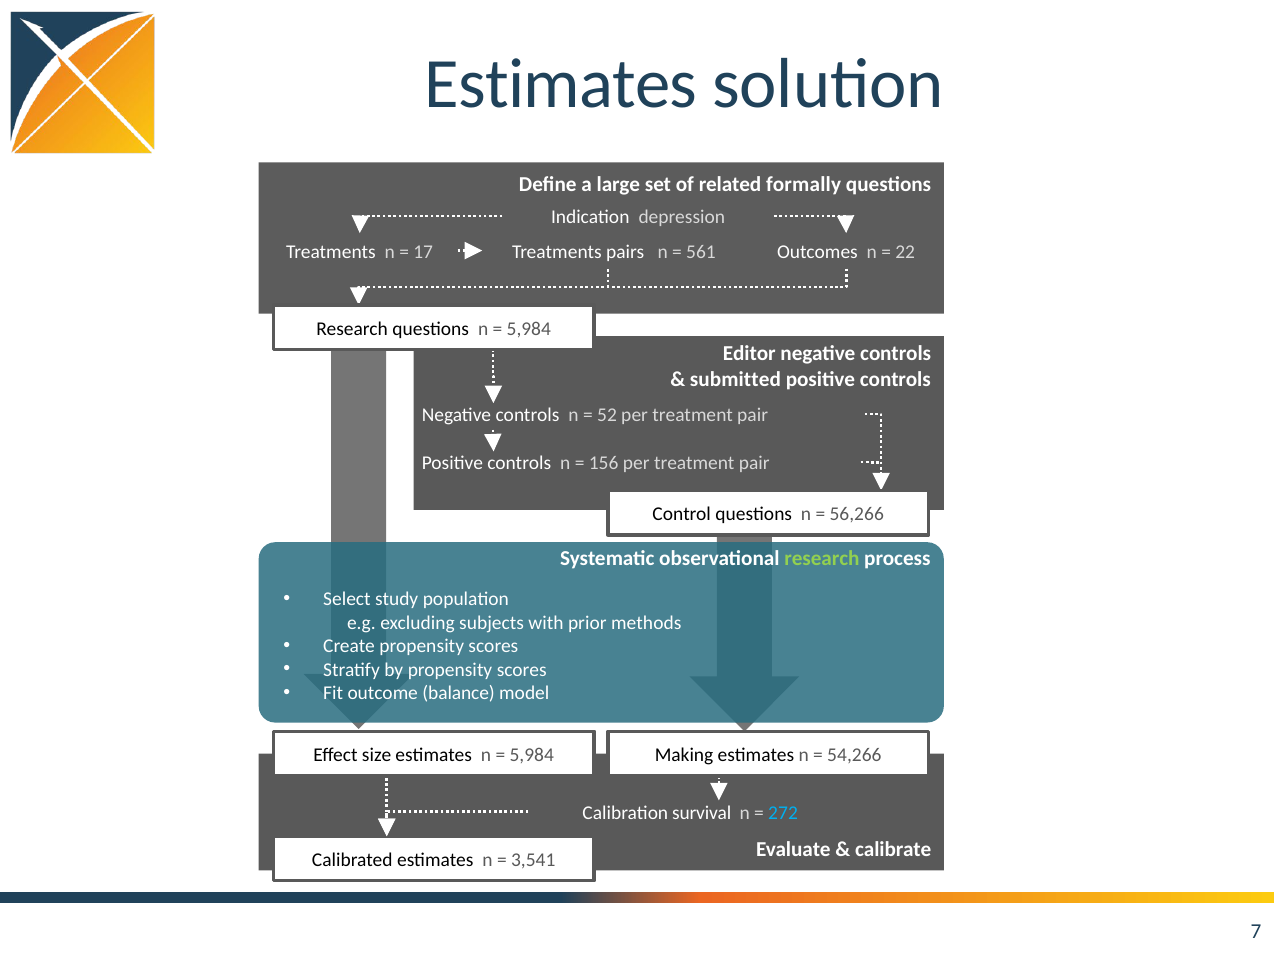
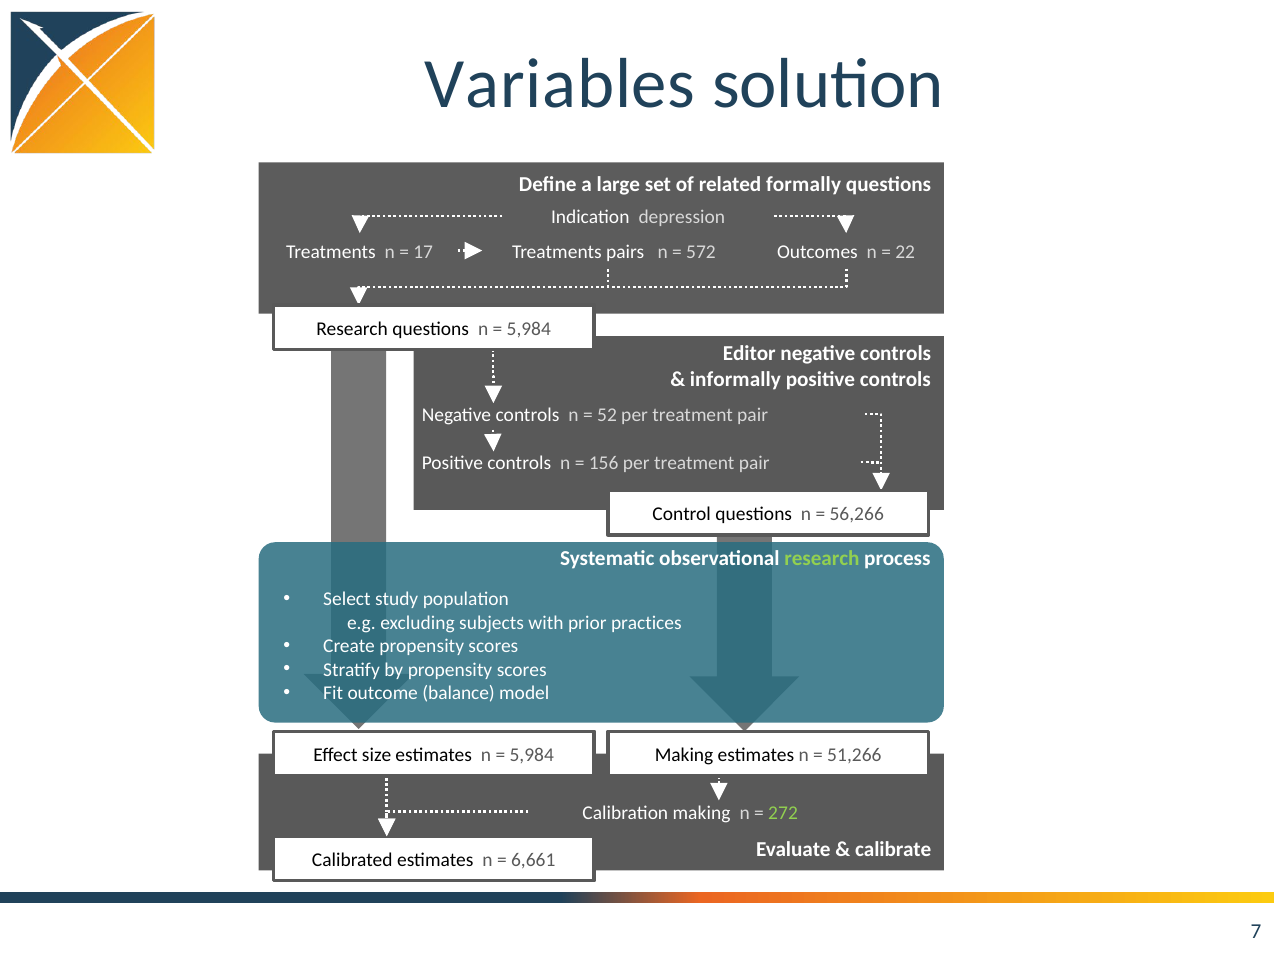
Estimates at (561, 85): Estimates -> Variables
561: 561 -> 572
submitted: submitted -> informally
methods: methods -> practices
54,266: 54,266 -> 51,266
Calibration survival: survival -> making
272 colour: light blue -> light green
3,541: 3,541 -> 6,661
